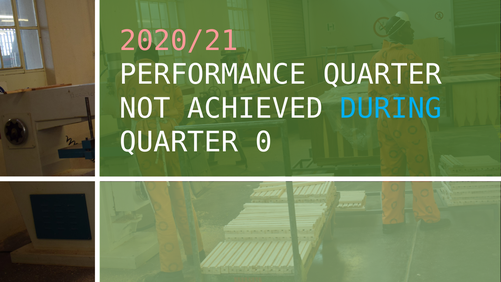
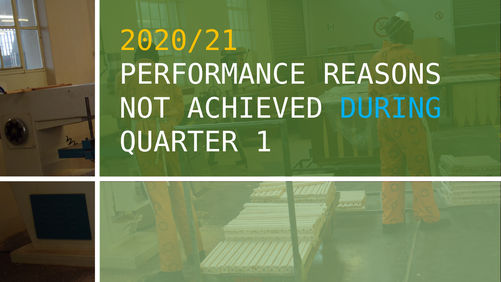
2020/21 colour: pink -> yellow
PERFORMANCE QUARTER: QUARTER -> REASONS
0: 0 -> 1
